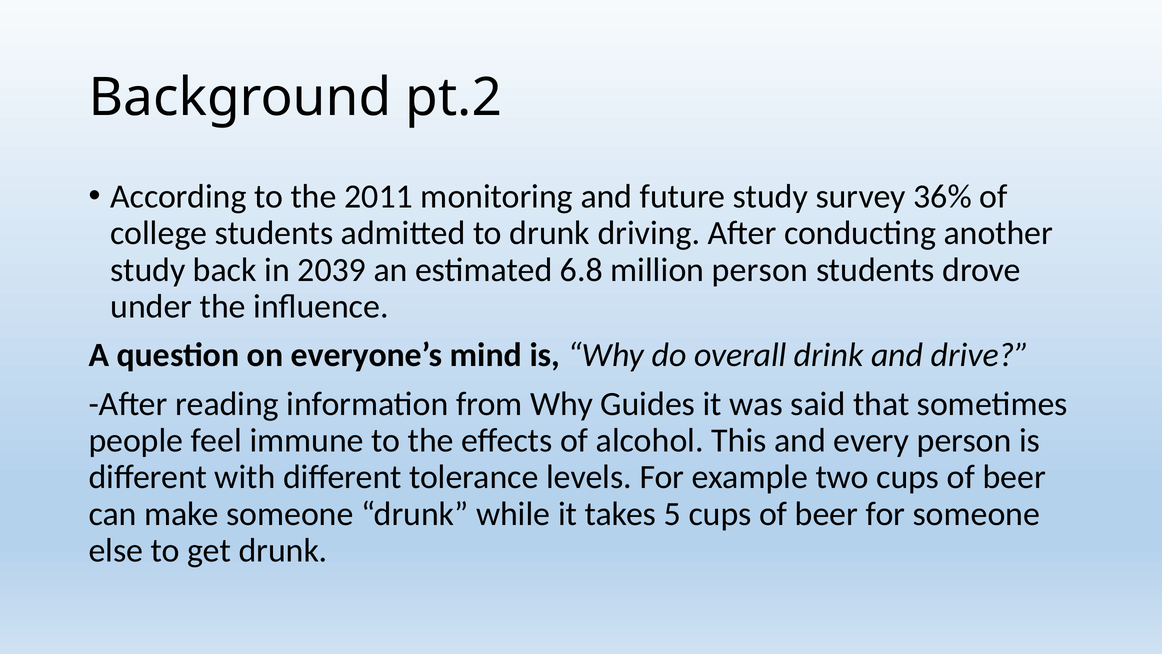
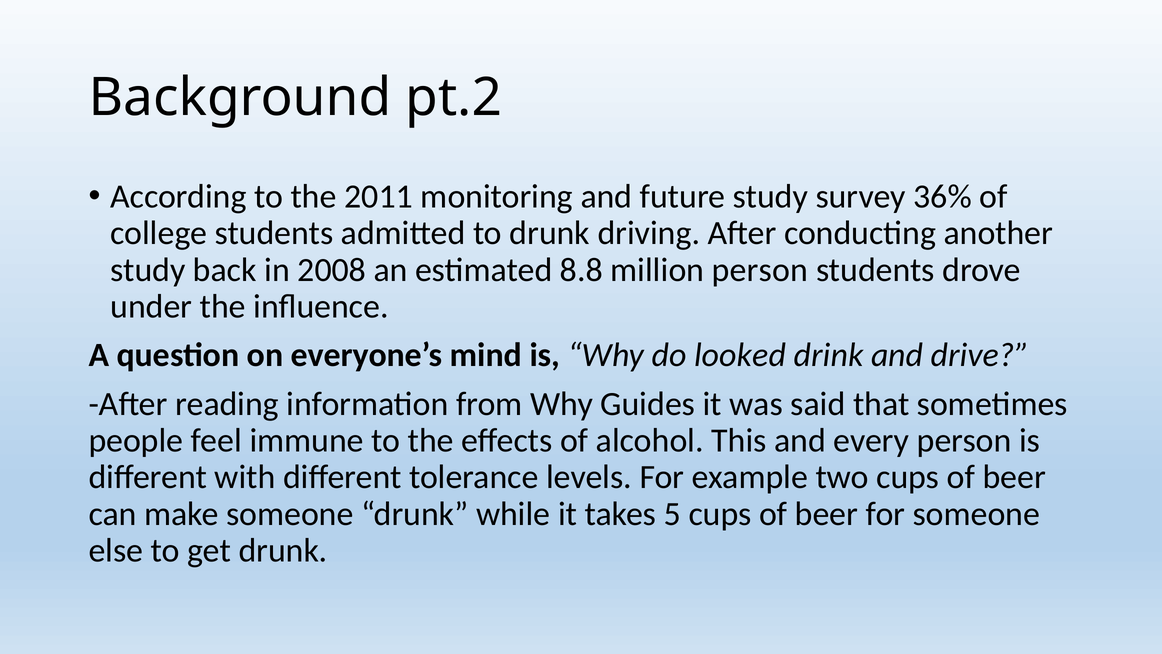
2039: 2039 -> 2008
6.8: 6.8 -> 8.8
overall: overall -> looked
